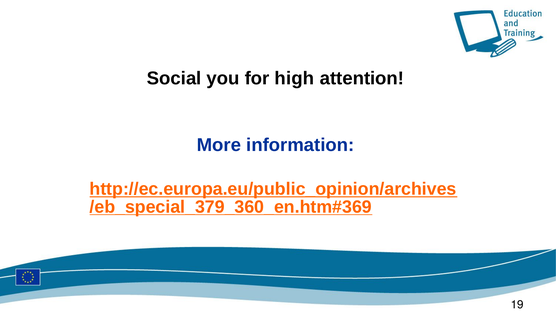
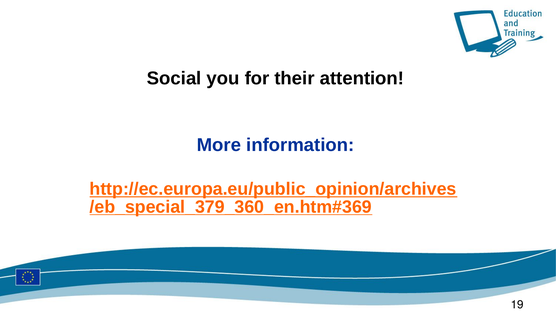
high: high -> their
